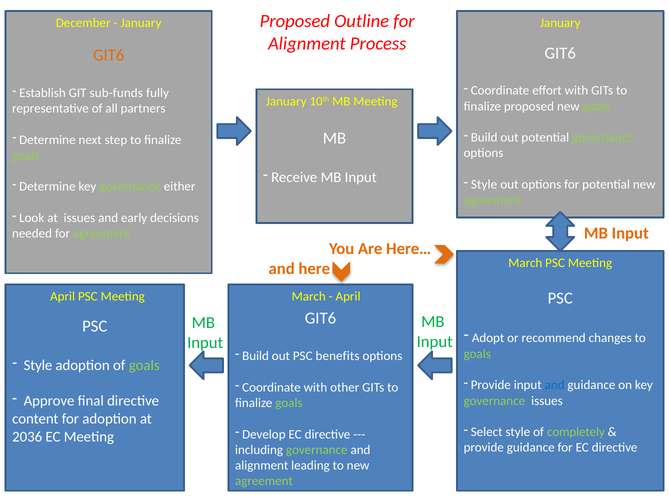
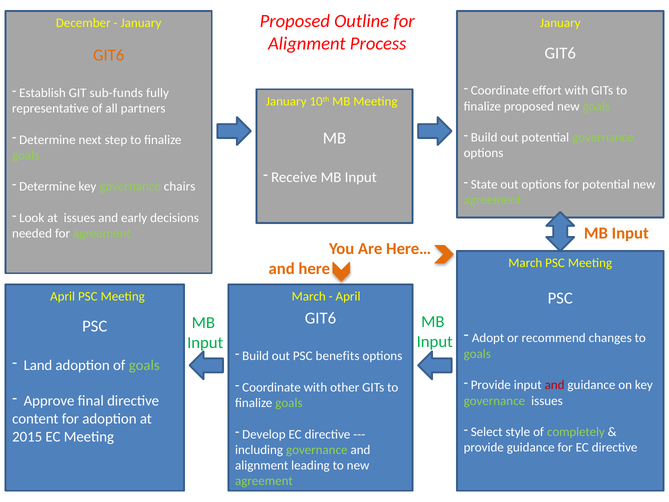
Style at (484, 184): Style -> State
either: either -> chairs
Style at (38, 365): Style -> Land
and at (555, 385) colour: blue -> red
2036: 2036 -> 2015
